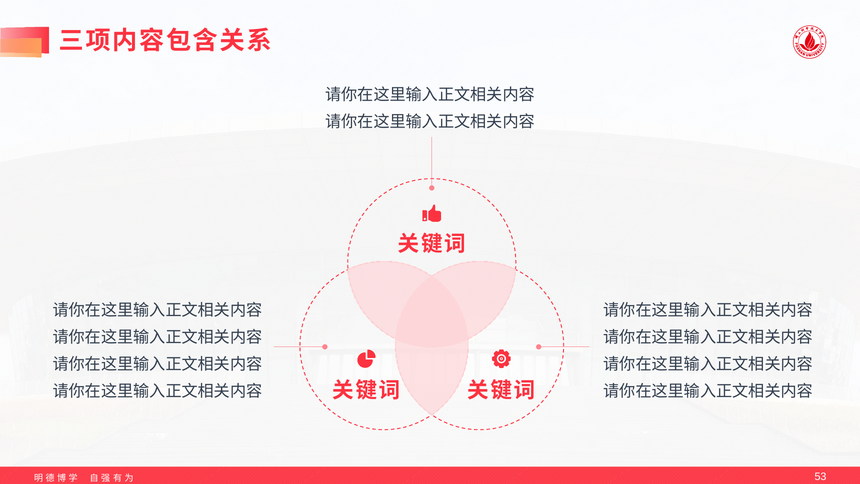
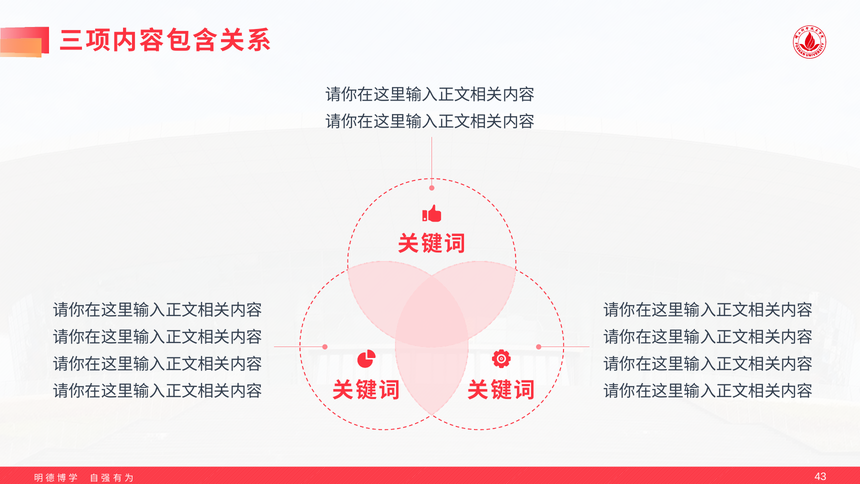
53: 53 -> 43
